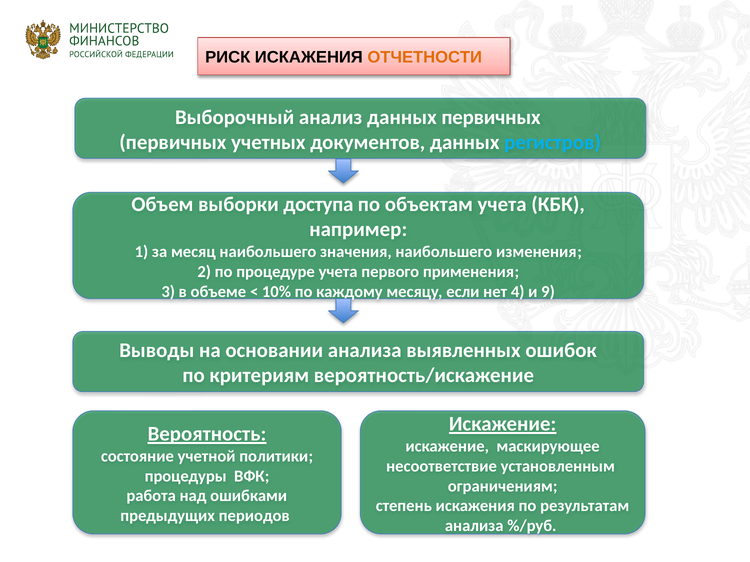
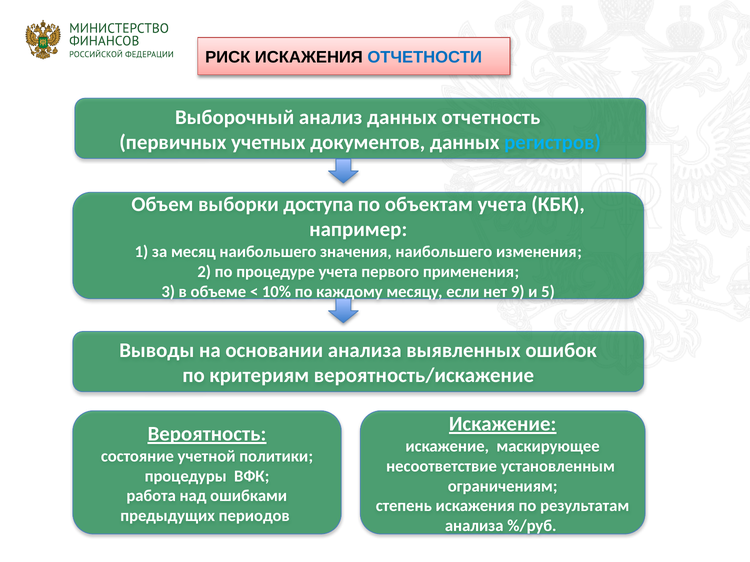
ОТЧЕТНОСТИ colour: orange -> blue
данных первичных: первичных -> отчетность
4: 4 -> 9
9: 9 -> 5
